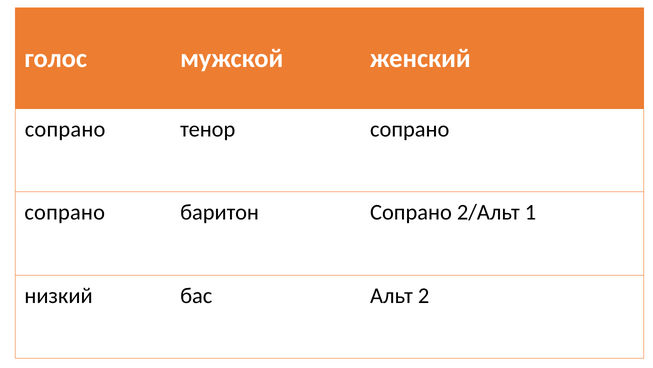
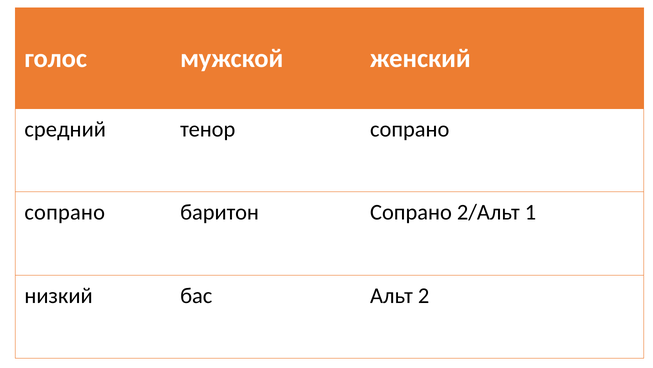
сопрано at (65, 129): сопрано -> средний
